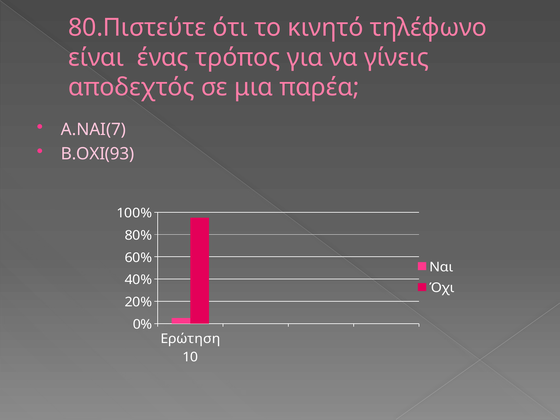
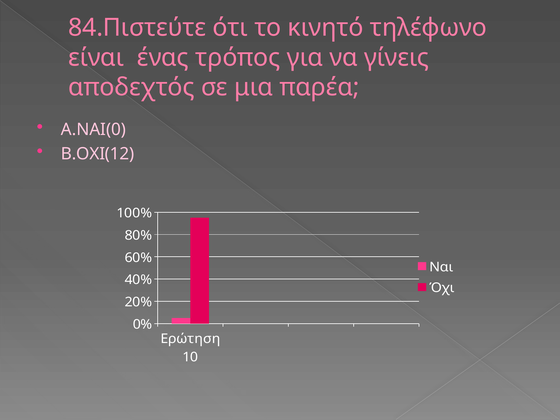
80.Πιστεύτε: 80.Πιστεύτε -> 84.Πιστεύτε
Α.ΝΑΙ(7: Α.ΝΑΙ(7 -> Α.ΝΑΙ(0
Β.ΟΧΙ(93: Β.ΟΧΙ(93 -> Β.ΟΧΙ(12
